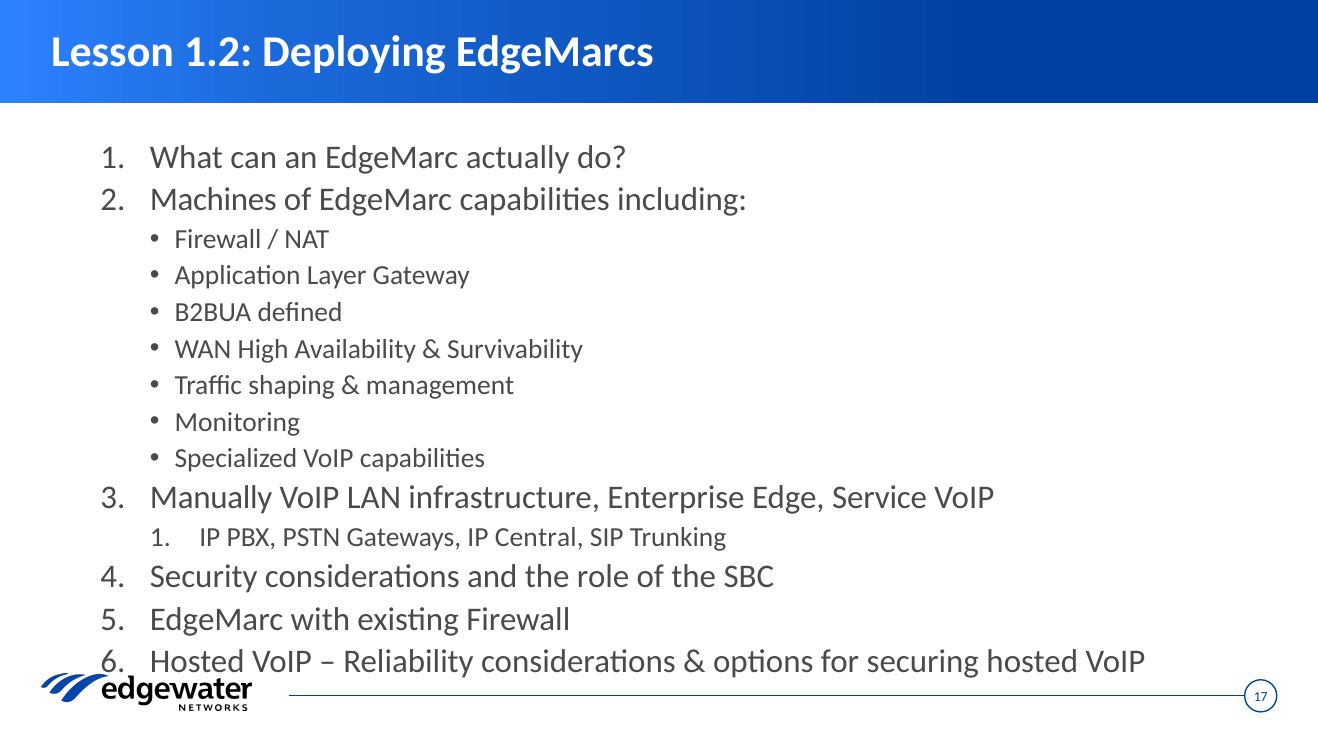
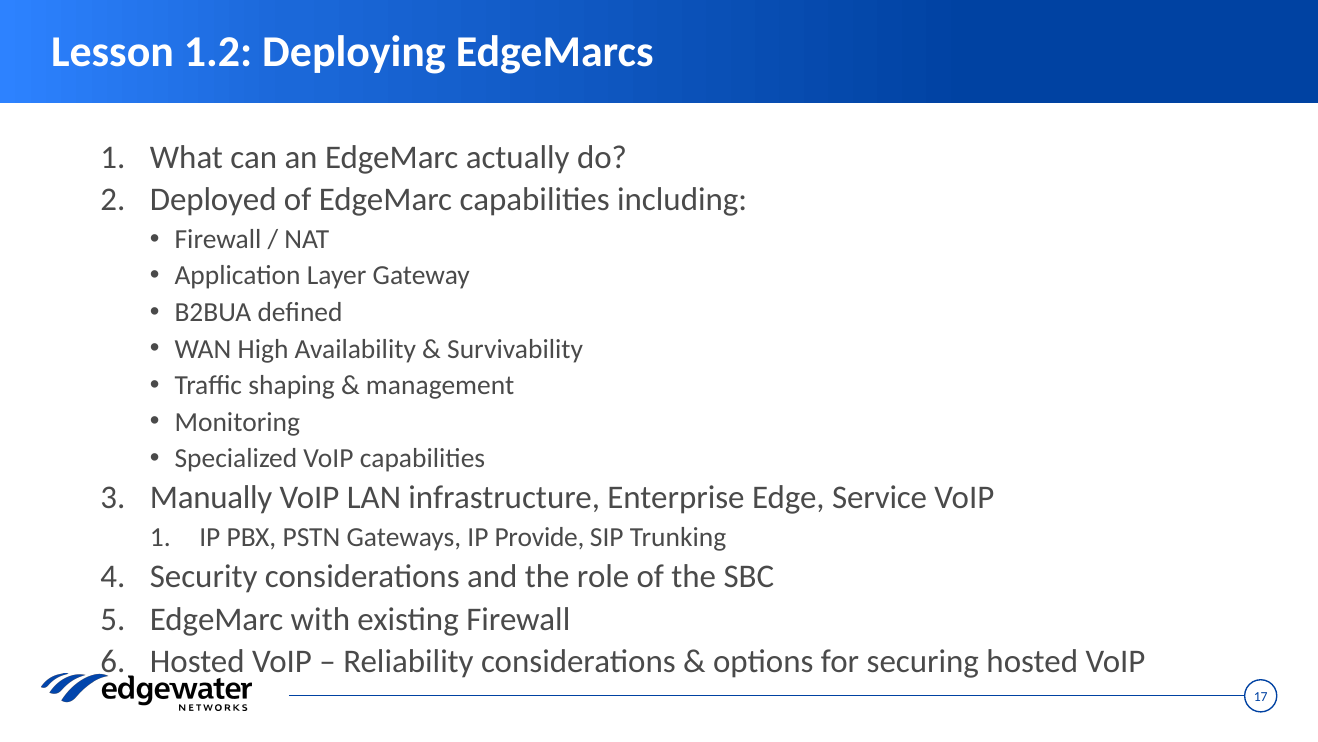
Machines: Machines -> Deployed
Central: Central -> Provide
